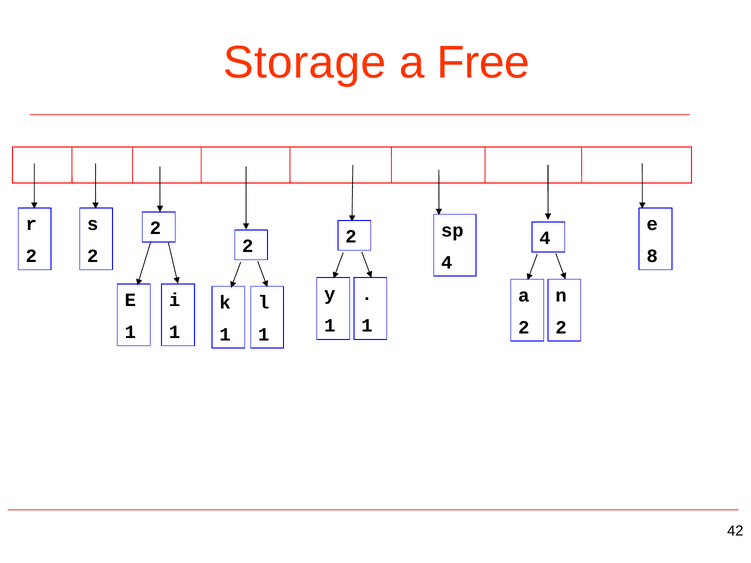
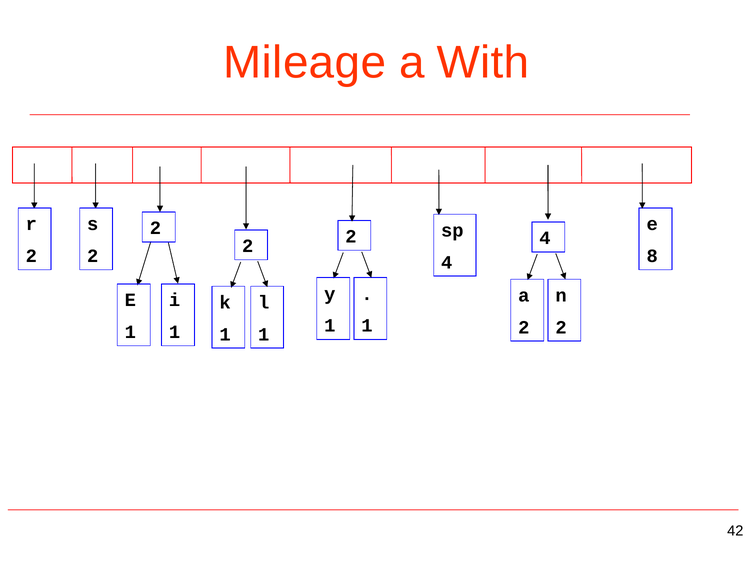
Storage: Storage -> Mileage
Free: Free -> With
